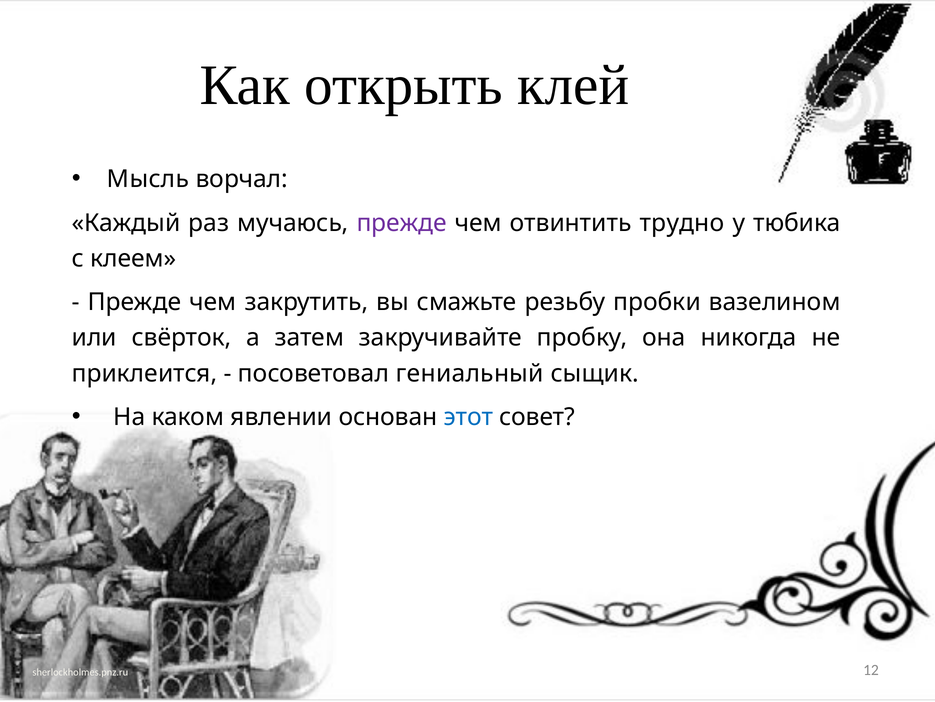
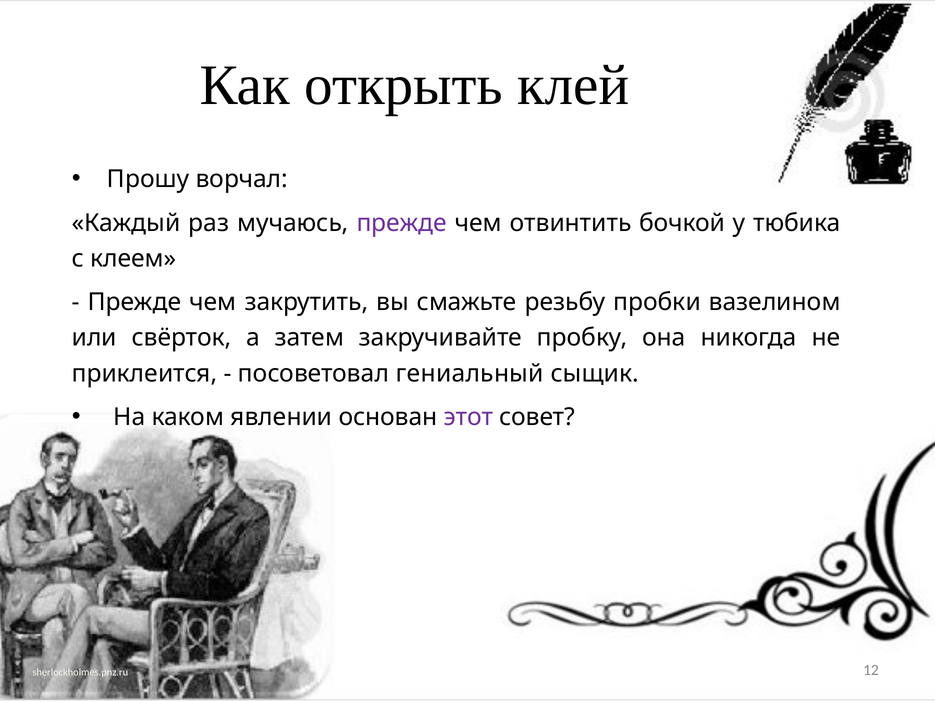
Мысль: Мысль -> Прошу
трудно: трудно -> бочкой
этот colour: blue -> purple
